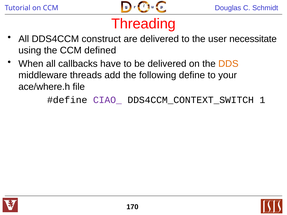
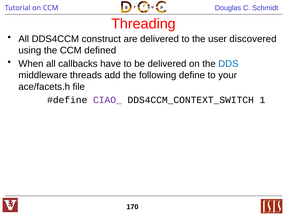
necessitate: necessitate -> discovered
DDS colour: orange -> blue
ace/where.h: ace/where.h -> ace/facets.h
